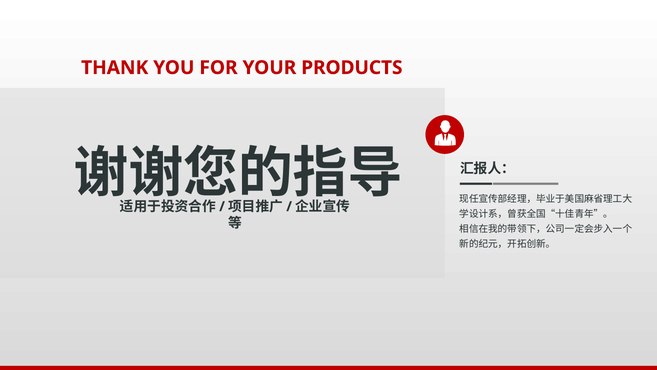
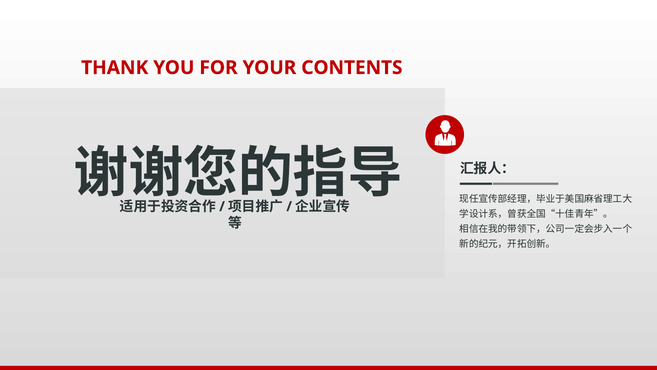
PRODUCTS: PRODUCTS -> CONTENTS
